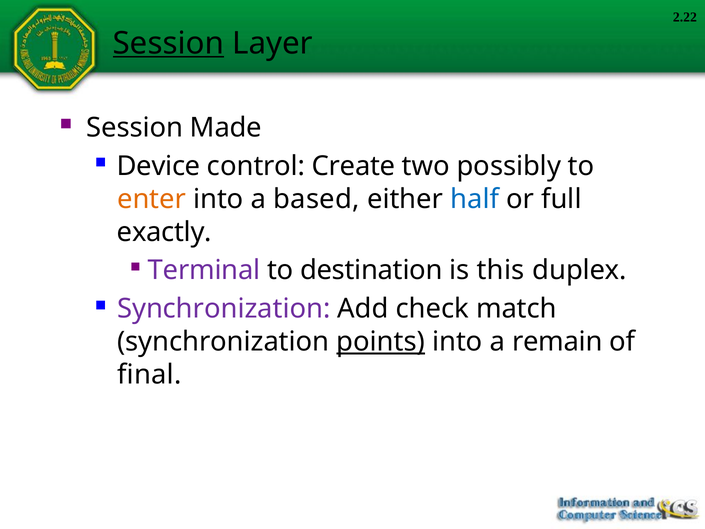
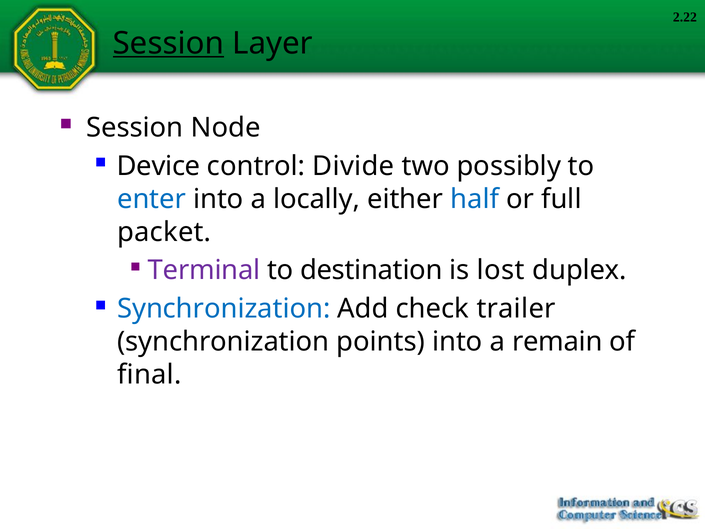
Made: Made -> Node
Create: Create -> Divide
enter colour: orange -> blue
based: based -> locally
exactly: exactly -> packet
this: this -> lost
Synchronization at (224, 309) colour: purple -> blue
match: match -> trailer
points underline: present -> none
